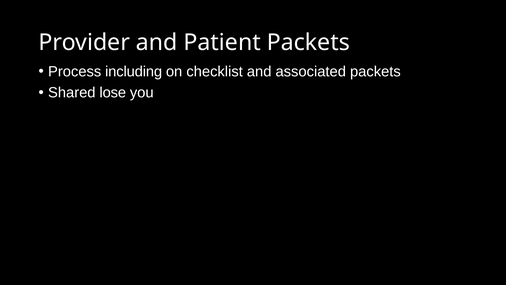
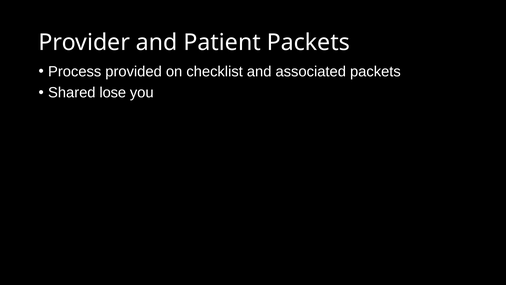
including: including -> provided
